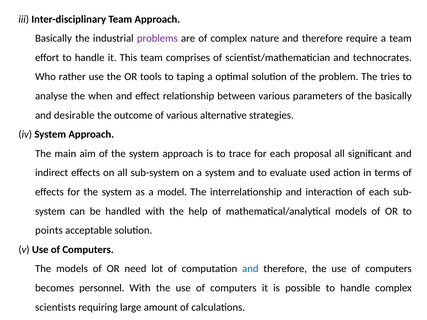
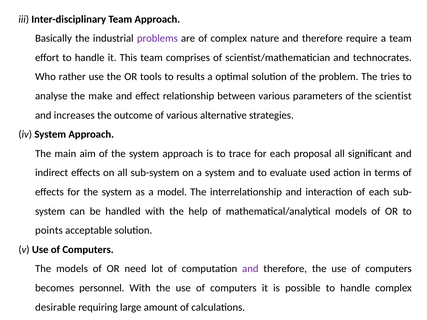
taping: taping -> results
when: when -> make
the basically: basically -> scientist
desirable: desirable -> increases
and at (250, 269) colour: blue -> purple
scientists: scientists -> desirable
